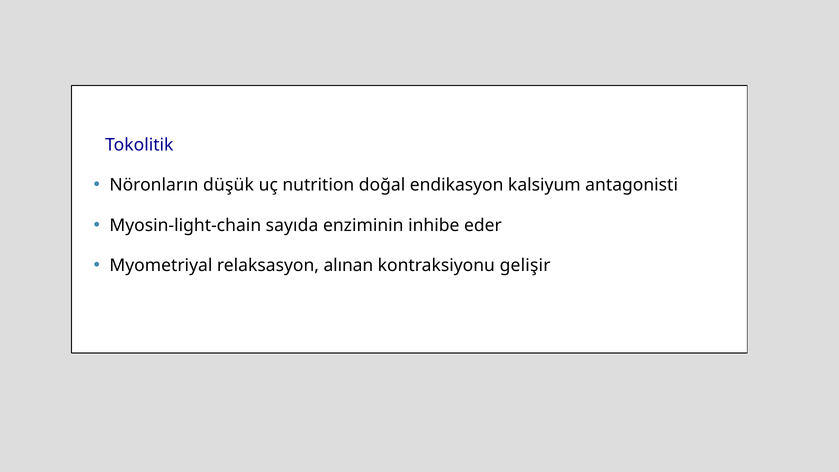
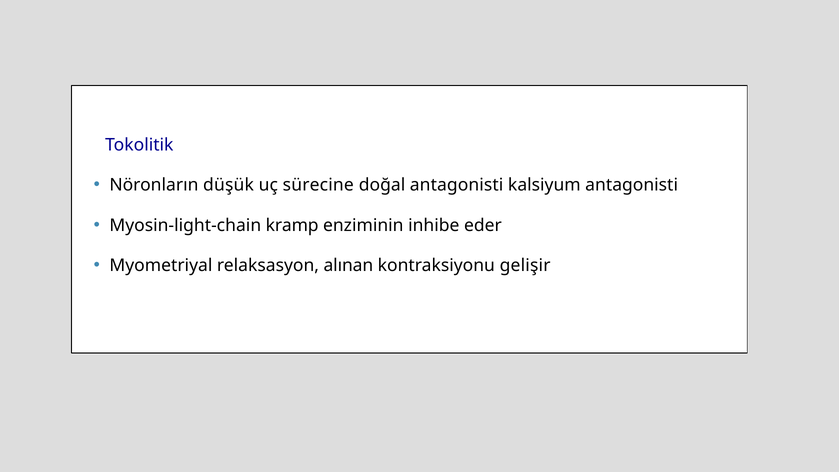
nutrition: nutrition -> sürecine
doğal endikasyon: endikasyon -> antagonisti
sayıda: sayıda -> kramp
